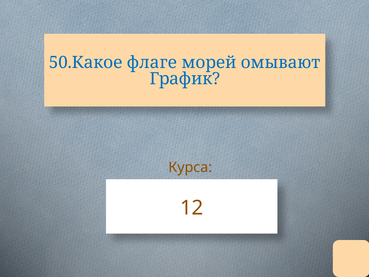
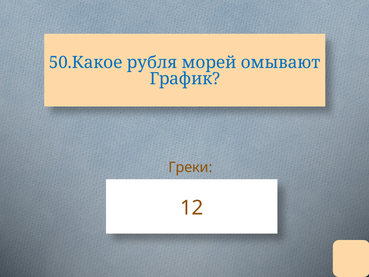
флаге: флаге -> рубля
Курса: Курса -> Греки
